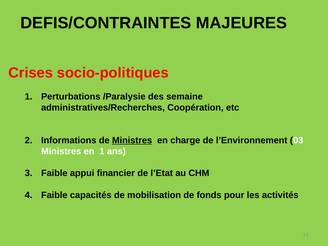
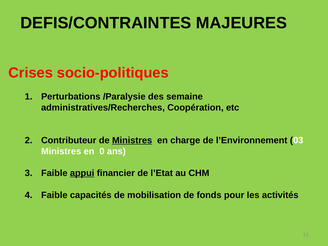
Informations: Informations -> Contributeur
en 1: 1 -> 0
appui underline: none -> present
